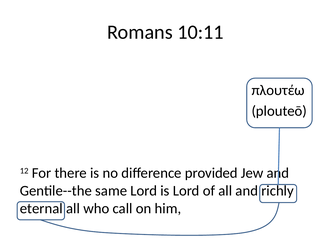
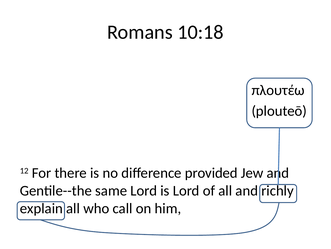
10:11: 10:11 -> 10:18
eternal: eternal -> explain
